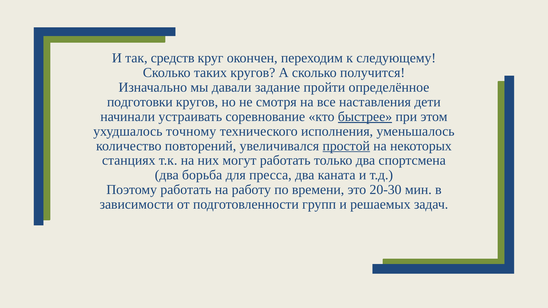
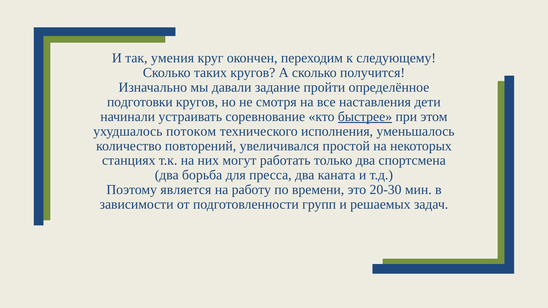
средств: средств -> умения
точному: точному -> потоком
простой underline: present -> none
Поэтому работать: работать -> является
